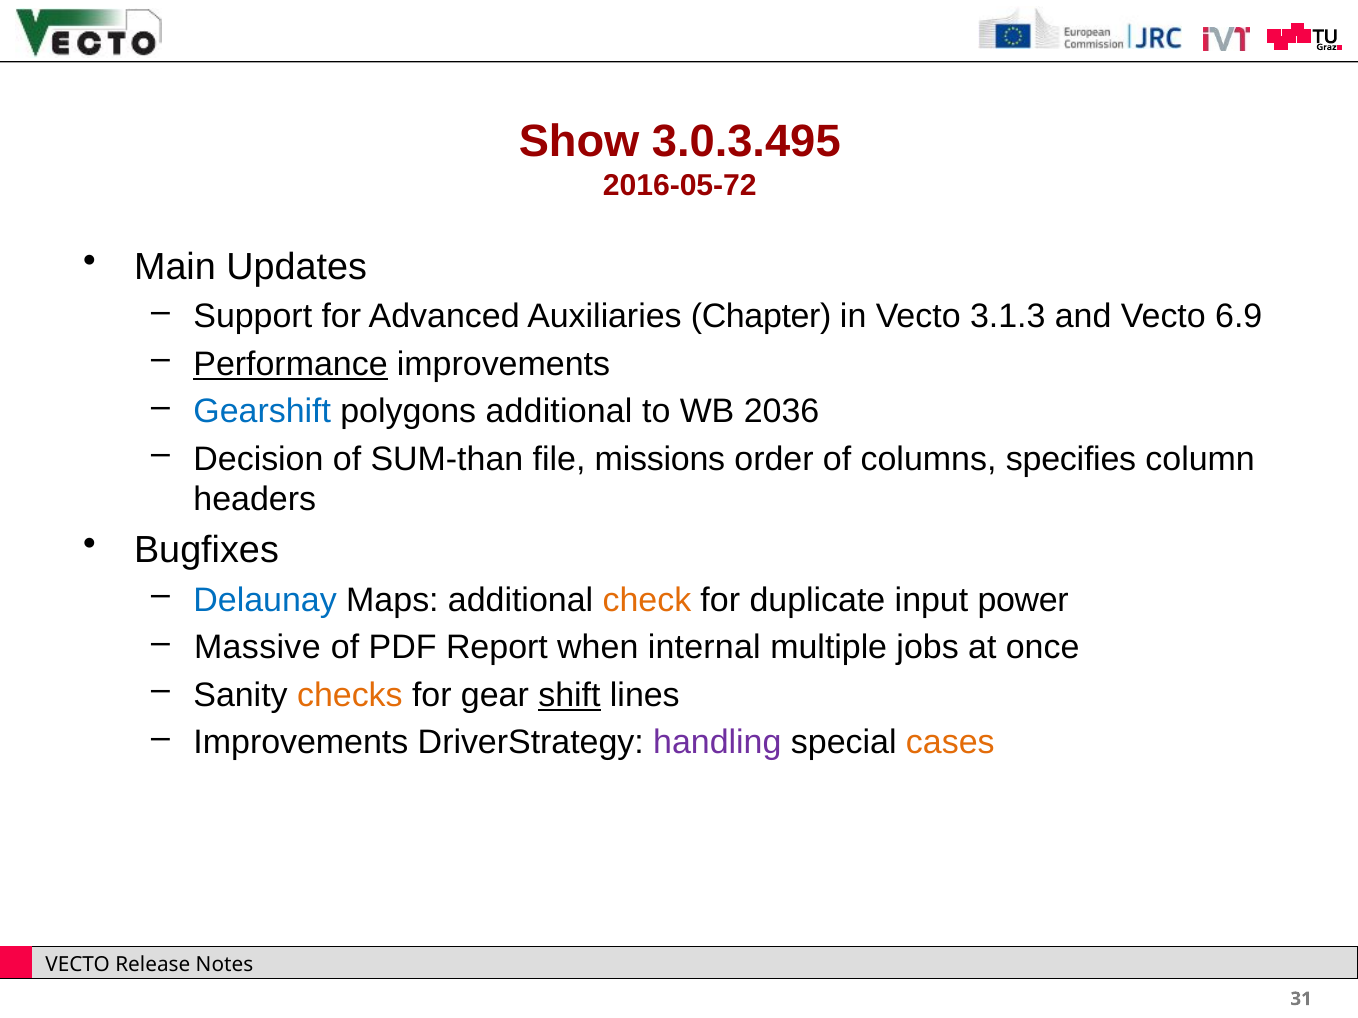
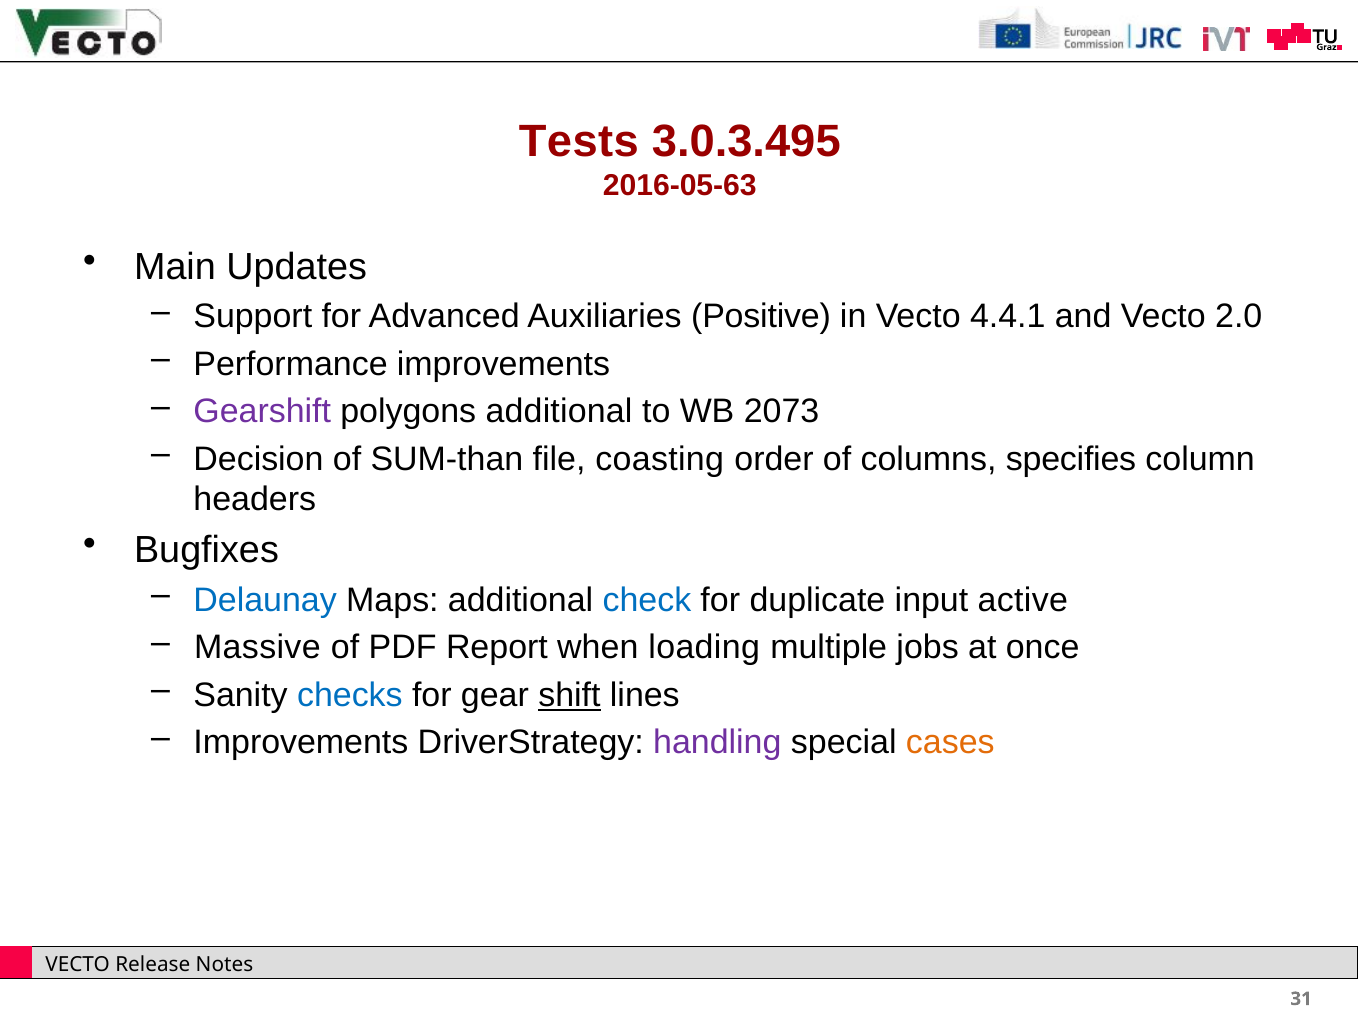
Show: Show -> Tests
2016-05-72: 2016-05-72 -> 2016-05-63
Chapter: Chapter -> Positive
3.1.3: 3.1.3 -> 4.4.1
6.9: 6.9 -> 2.0
Performance underline: present -> none
Gearshift colour: blue -> purple
2036: 2036 -> 2073
missions: missions -> coasting
check colour: orange -> blue
power: power -> active
internal: internal -> loading
checks colour: orange -> blue
